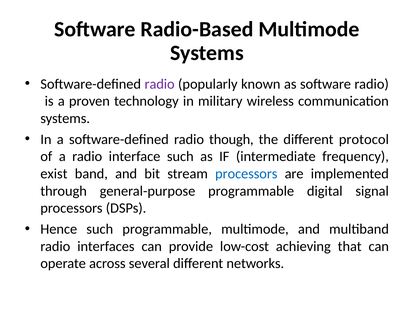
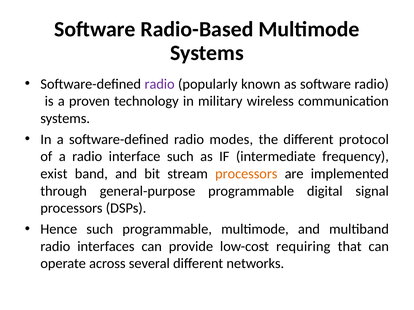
though: though -> modes
processors at (246, 174) colour: blue -> orange
achieving: achieving -> requiring
